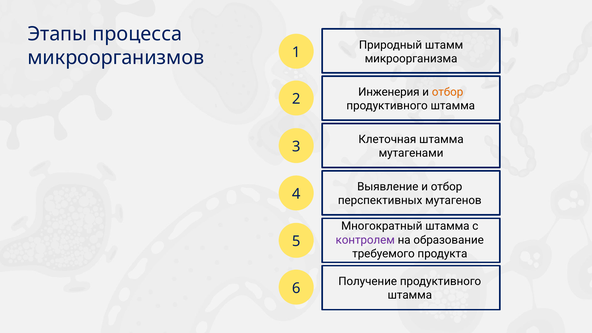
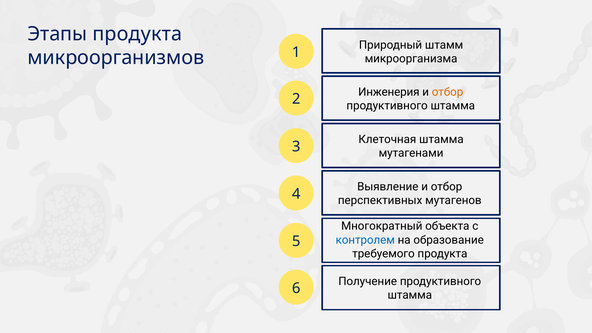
Этапы процесса: процесса -> продукта
Многократный штамма: штамма -> объекта
контролем colour: purple -> blue
